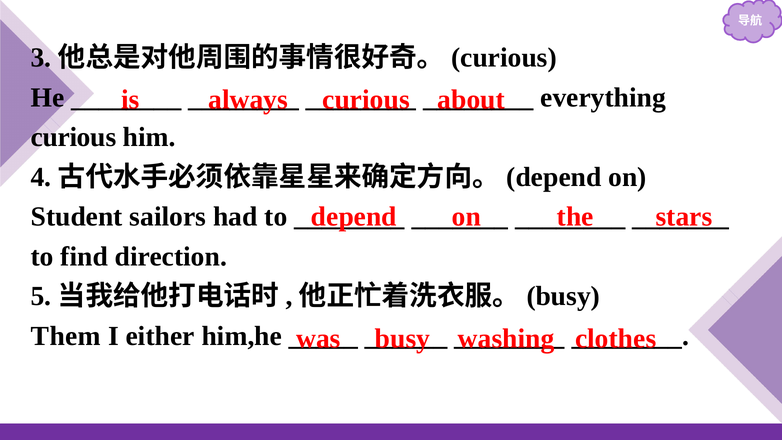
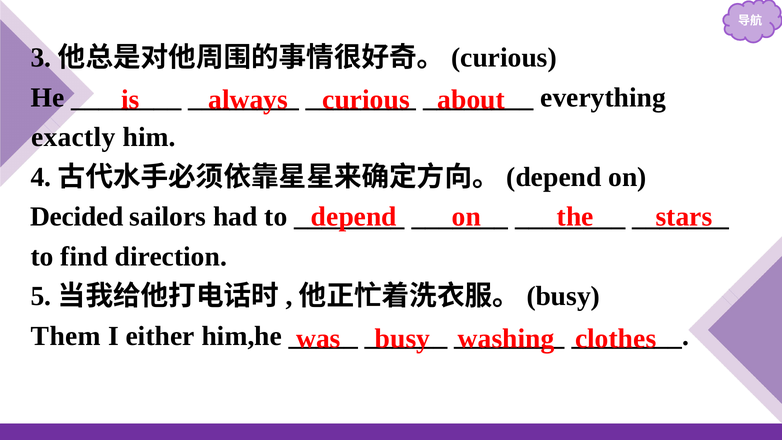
curious at (73, 137): curious -> exactly
Student: Student -> Decided
